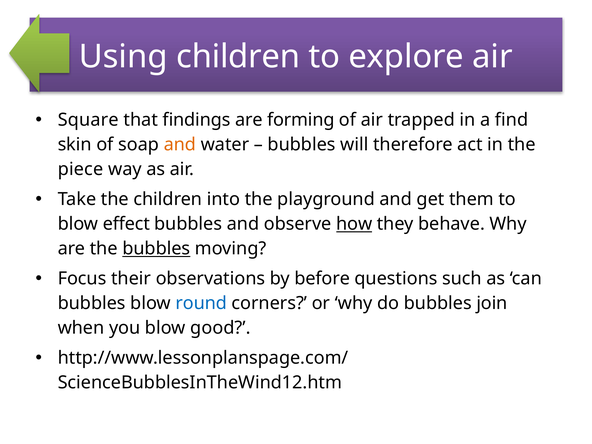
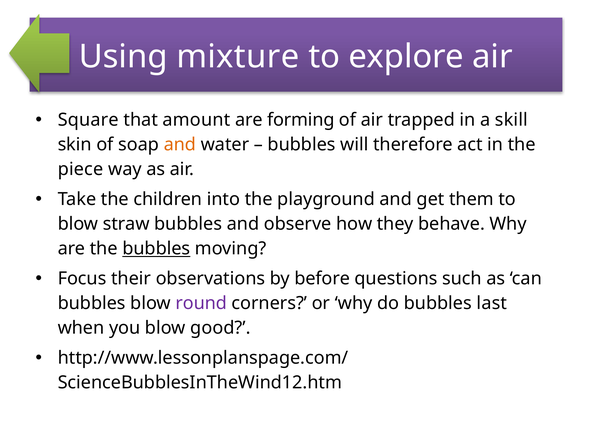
Using children: children -> mixture
findings: findings -> amount
find: find -> skill
effect: effect -> straw
how underline: present -> none
round colour: blue -> purple
join: join -> last
